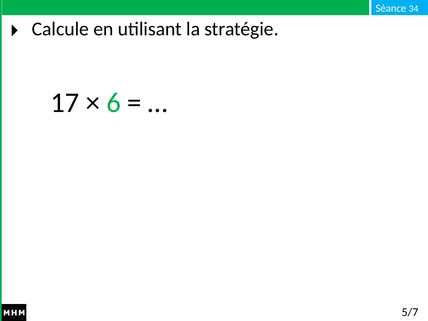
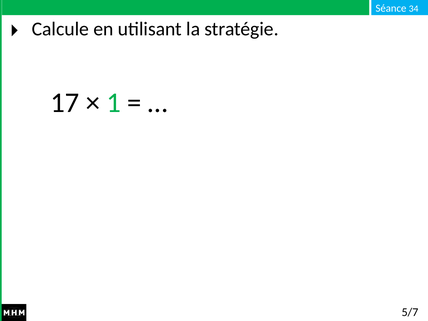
6: 6 -> 1
